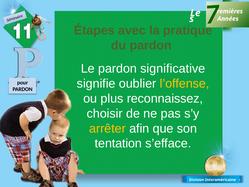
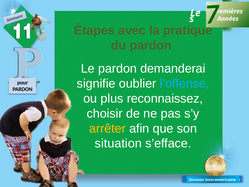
significative: significative -> demanderai
l’offense colour: yellow -> light blue
tentation: tentation -> situation
